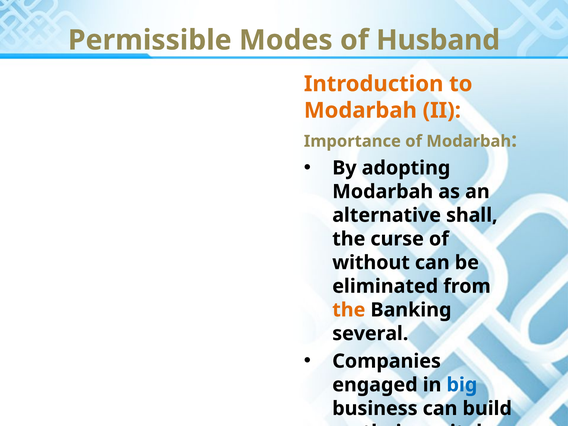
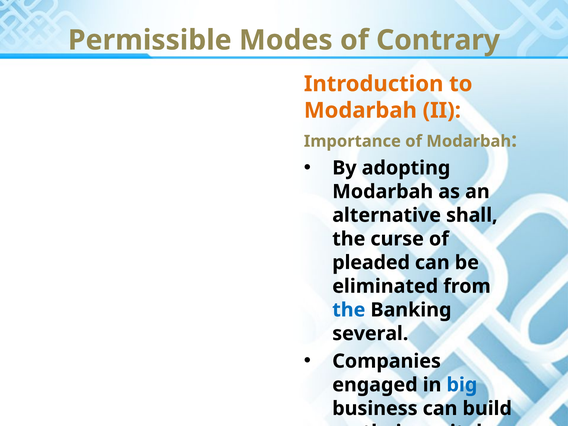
Husband: Husband -> Contrary
without: without -> pleaded
the at (349, 310) colour: orange -> blue
